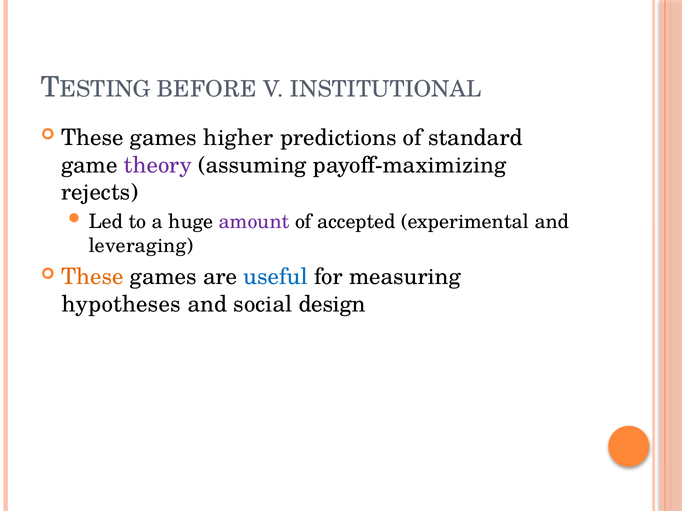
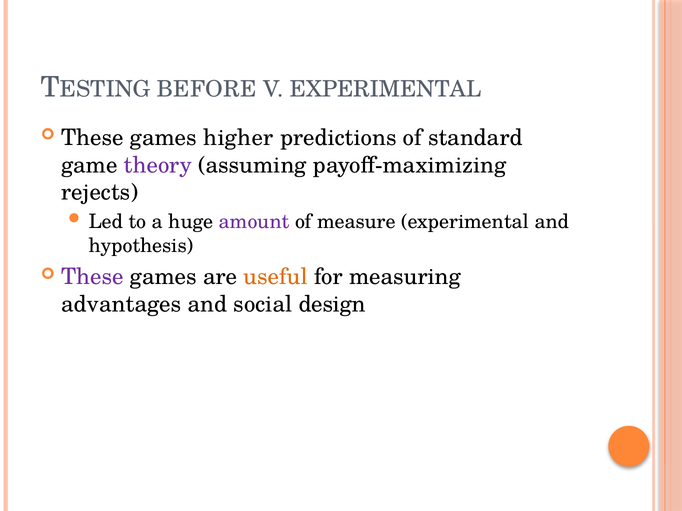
V INSTITUTIONAL: INSTITUTIONAL -> EXPERIMENTAL
accepted: accepted -> measure
leveraging: leveraging -> hypothesis
These at (92, 277) colour: orange -> purple
useful colour: blue -> orange
hypotheses: hypotheses -> advantages
